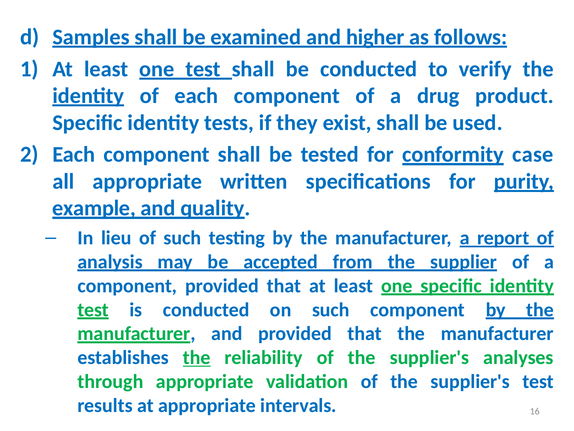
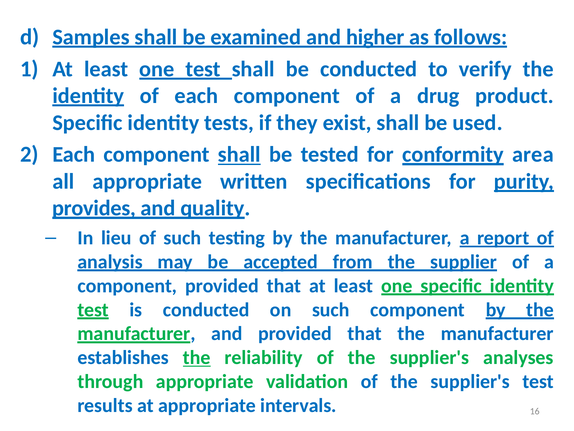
shall at (239, 154) underline: none -> present
case: case -> area
example: example -> provides
